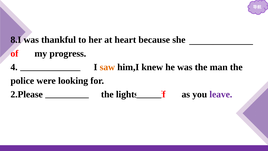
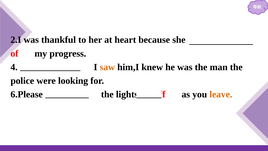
8.I: 8.I -> 2.I
2.Please: 2.Please -> 6.Please
leave colour: purple -> orange
